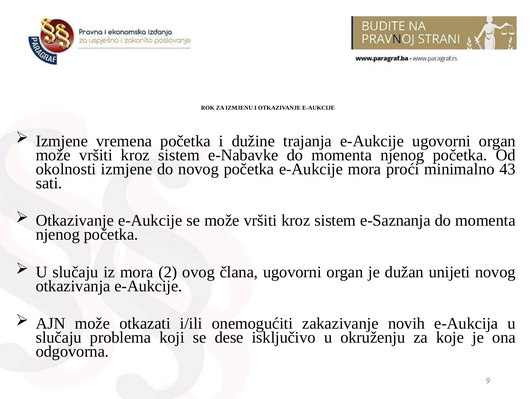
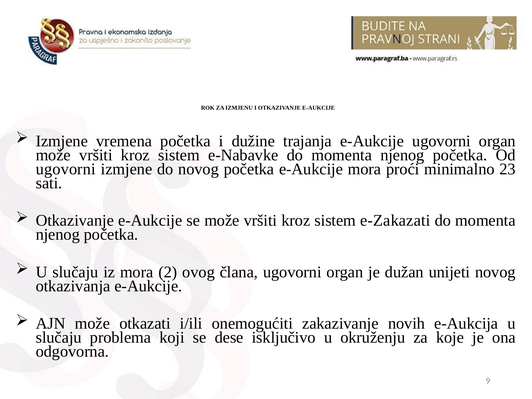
okolnosti at (66, 169): okolnosti -> ugovorni
43: 43 -> 23
e-Saznanja: e-Saznanja -> e-Zakazati
